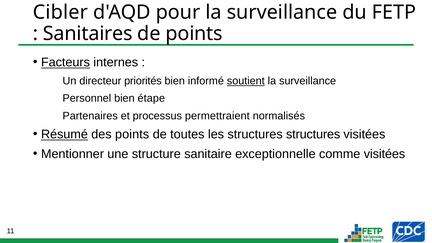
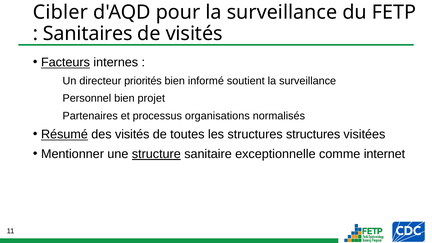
de points: points -> visités
soutient underline: present -> none
étape: étape -> projet
permettraient: permettraient -> organisations
des points: points -> visités
structure underline: none -> present
comme visitées: visitées -> internet
